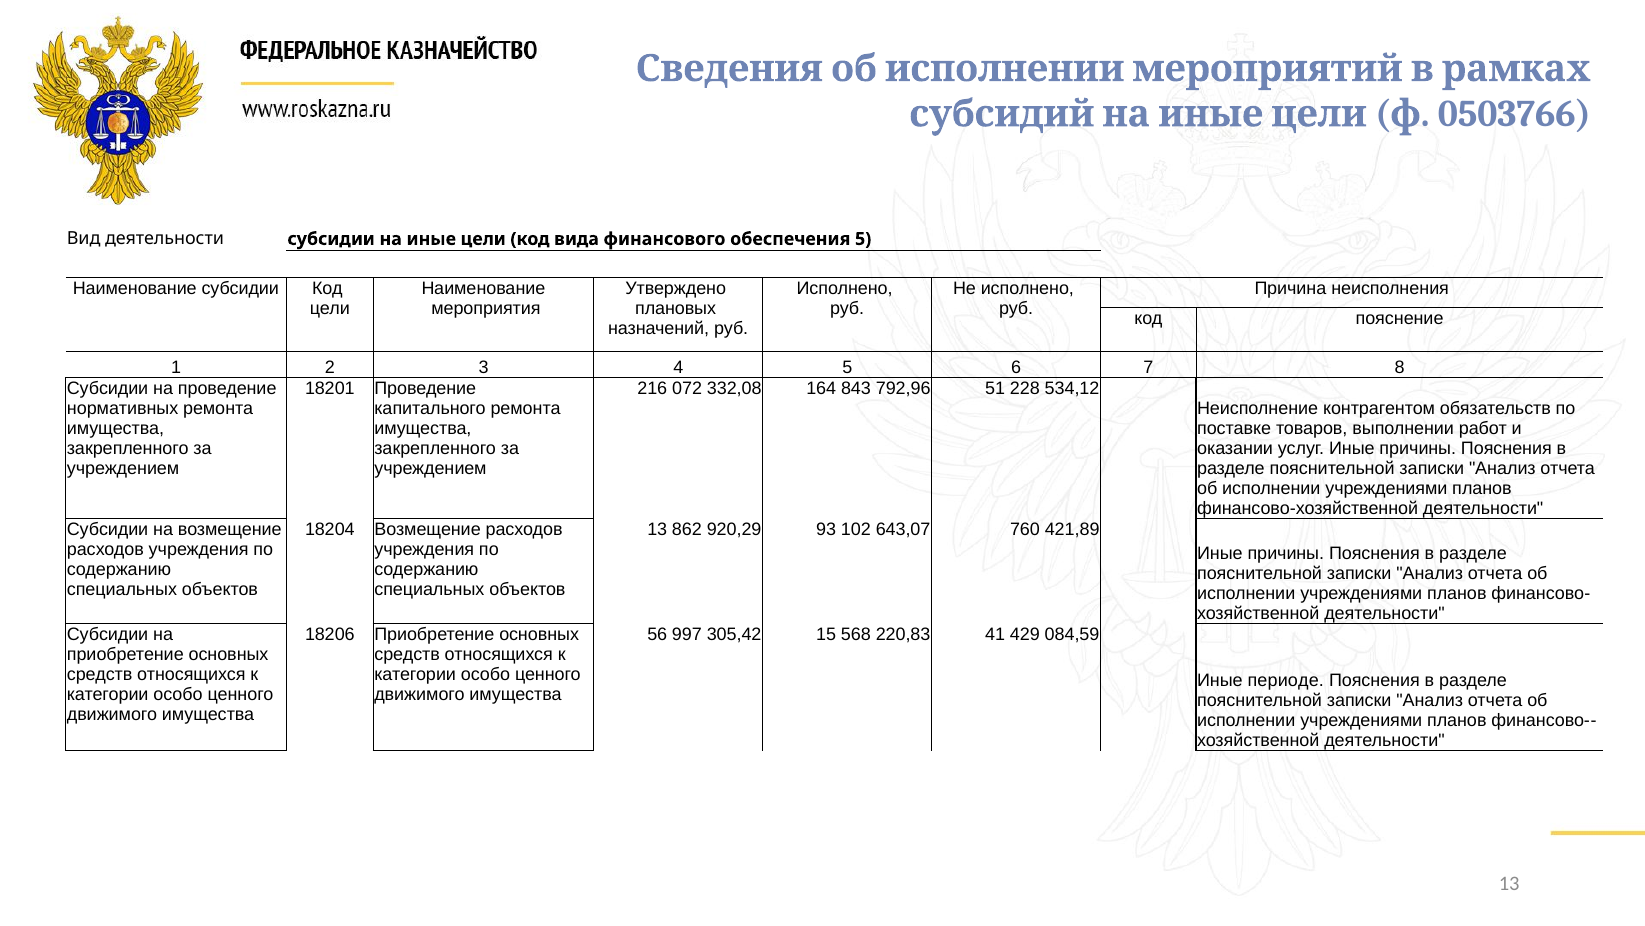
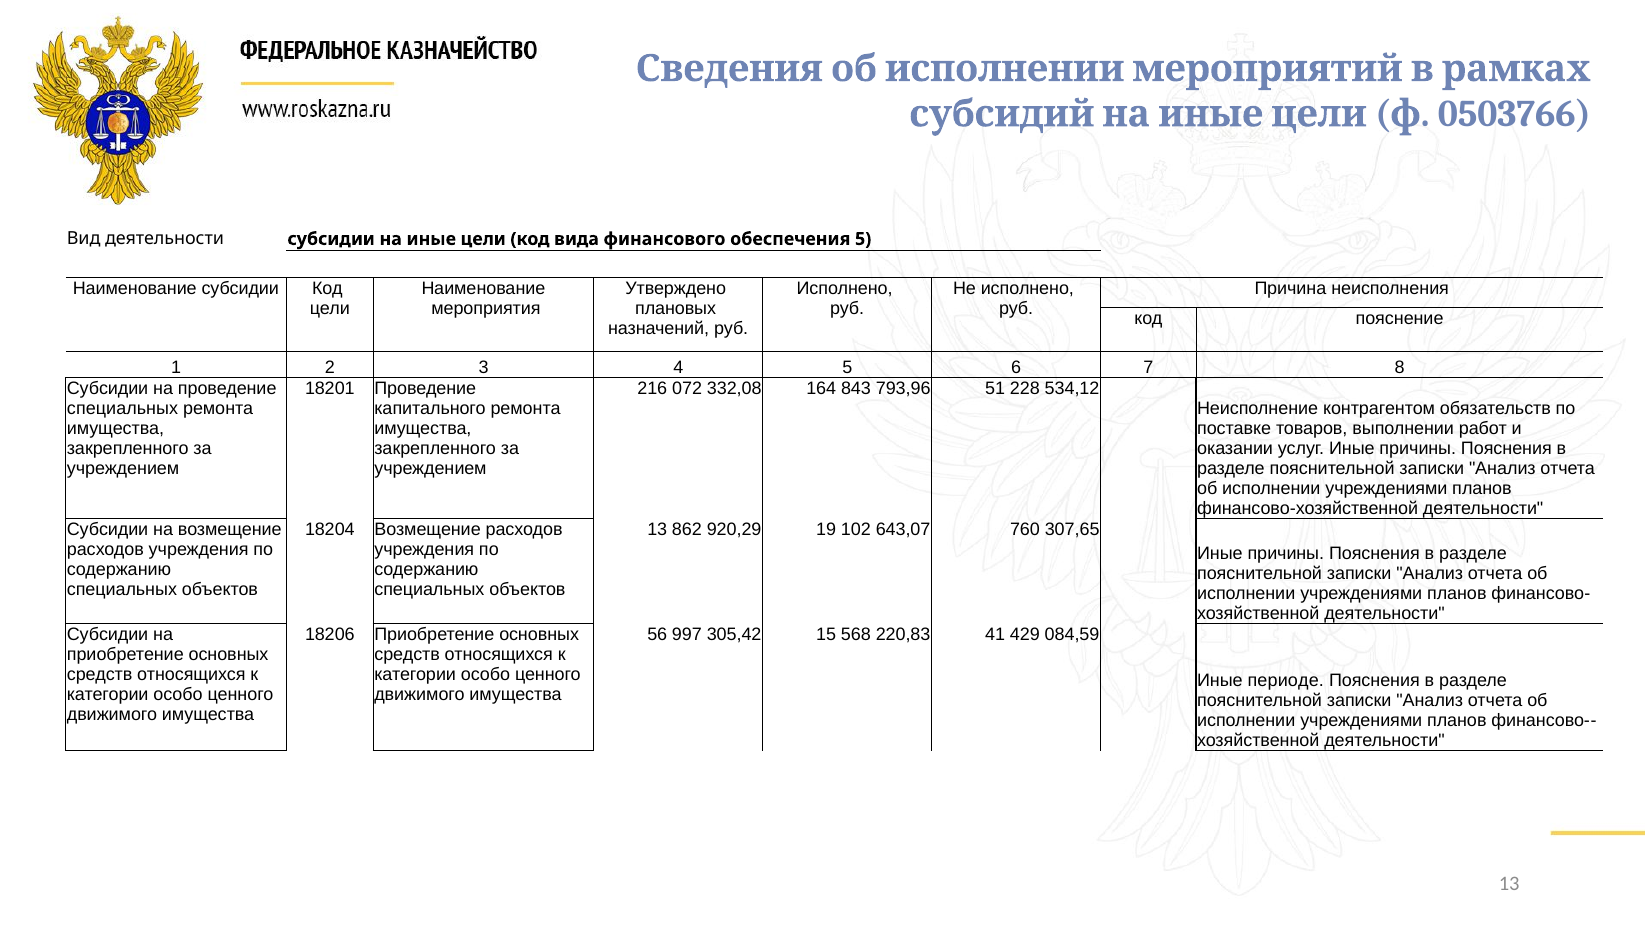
792,96: 792,96 -> 793,96
нормативных at (123, 409): нормативных -> специальных
93: 93 -> 19
421,89: 421,89 -> 307,65
